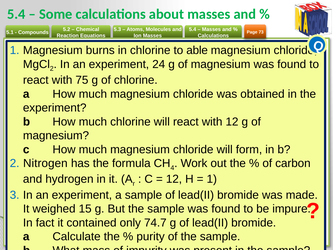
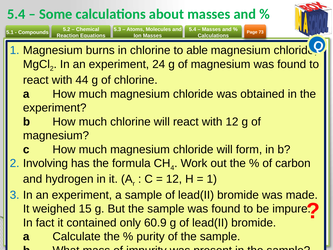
75: 75 -> 44
Nitrogen: Nitrogen -> Involving
74.7: 74.7 -> 60.9
